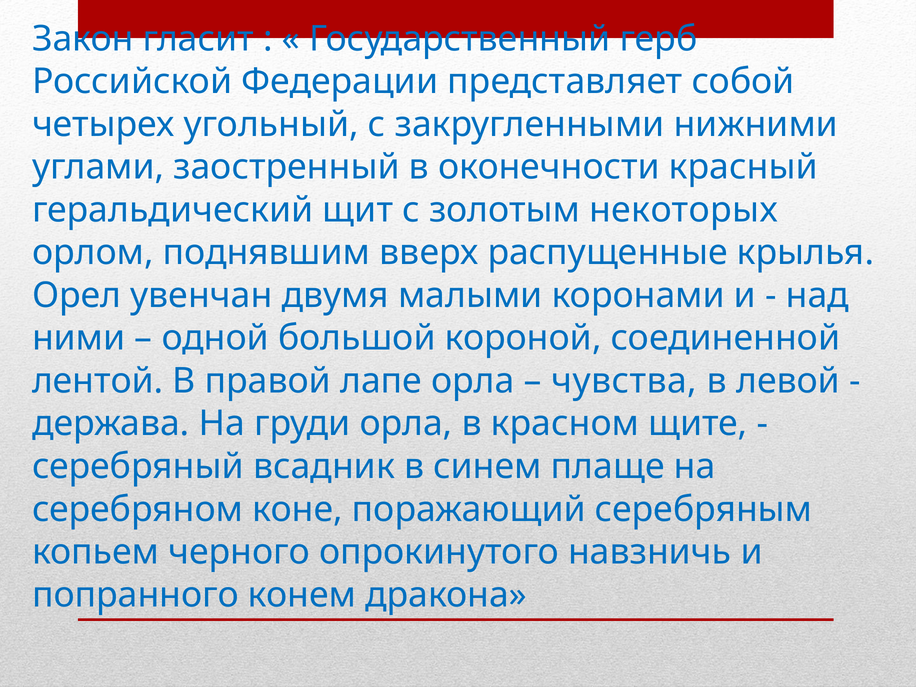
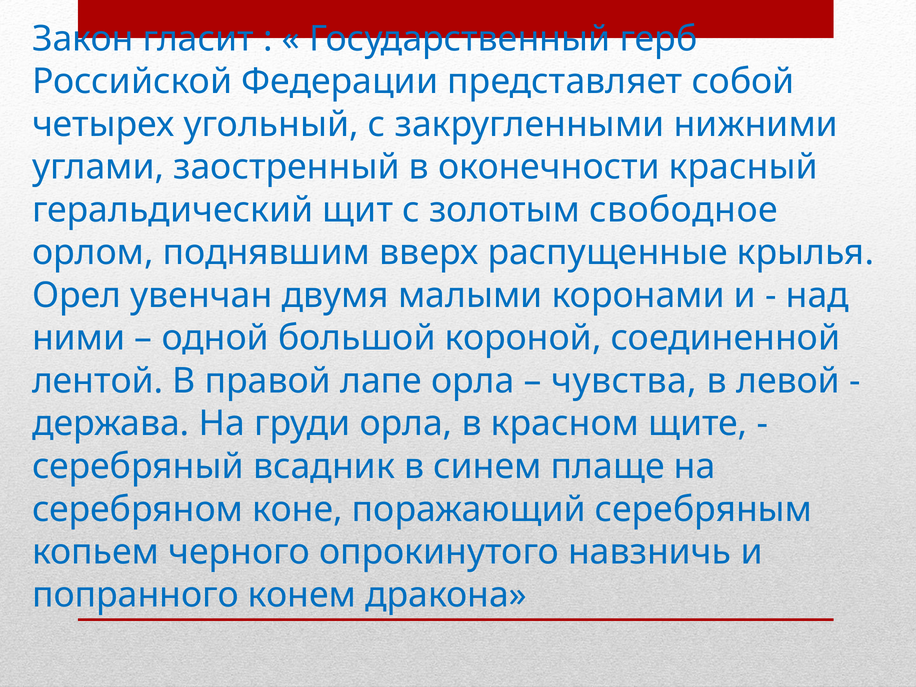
некоторых: некоторых -> свободное
